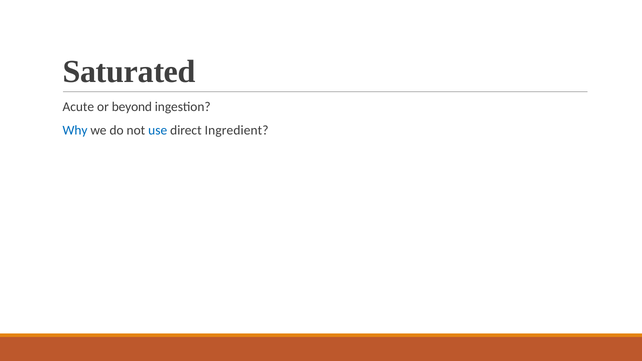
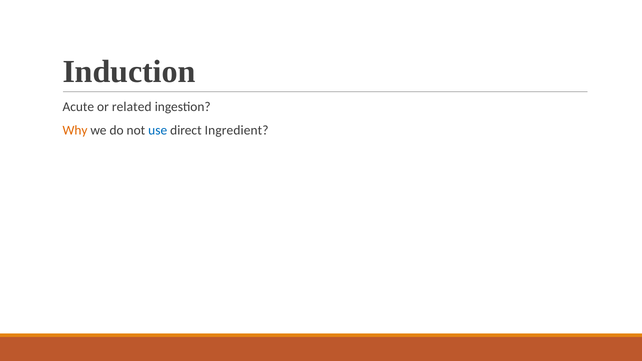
Saturated: Saturated -> Induction
beyond: beyond -> related
Why colour: blue -> orange
